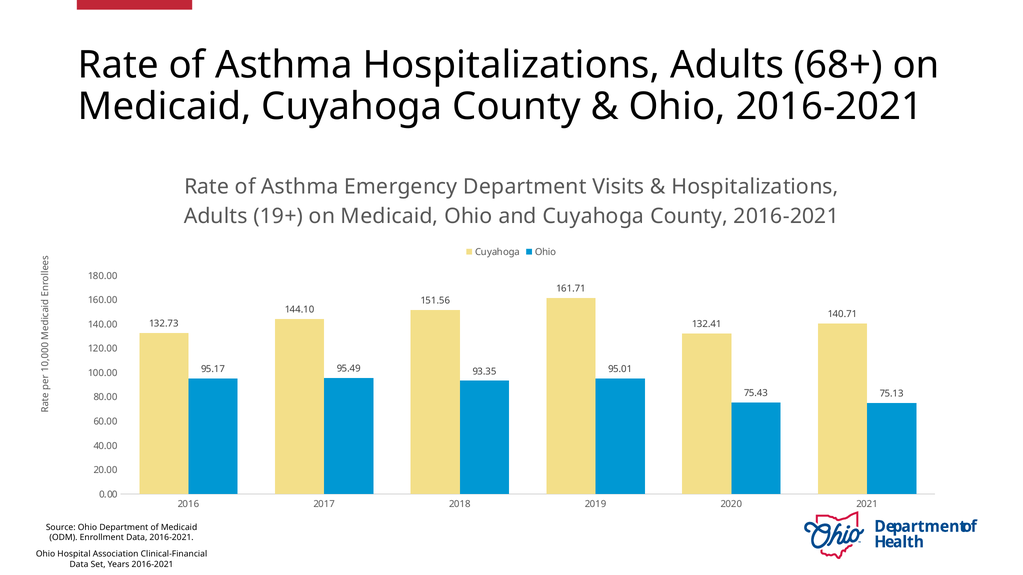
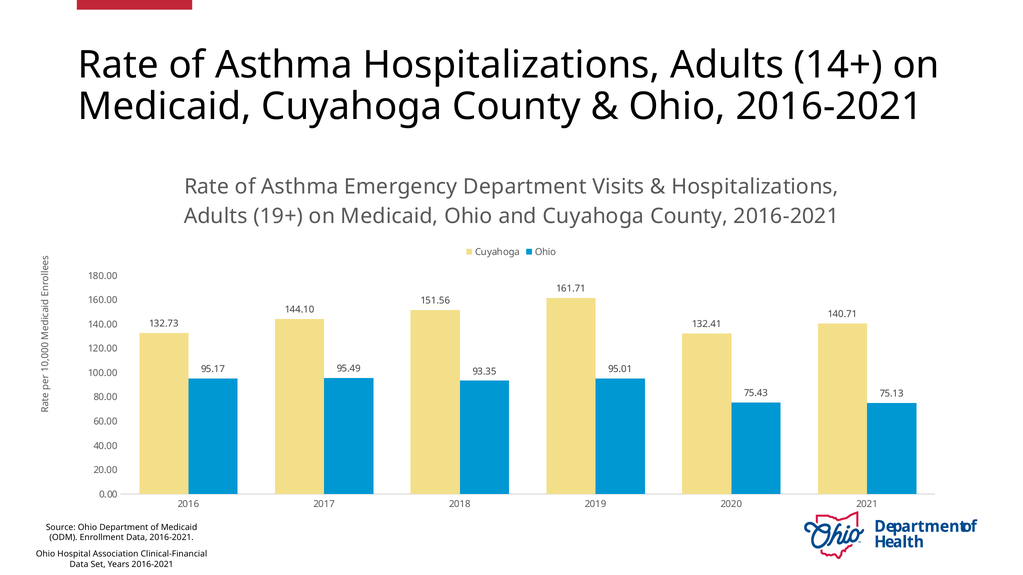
68+: 68+ -> 14+
